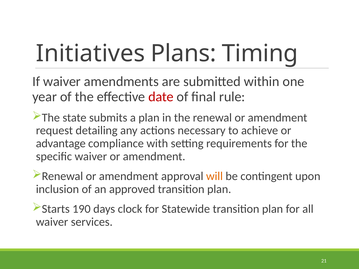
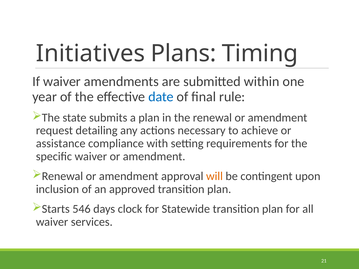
date colour: red -> blue
advantage: advantage -> assistance
190: 190 -> 546
